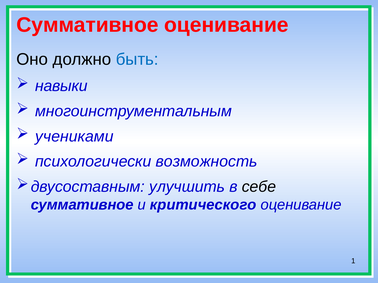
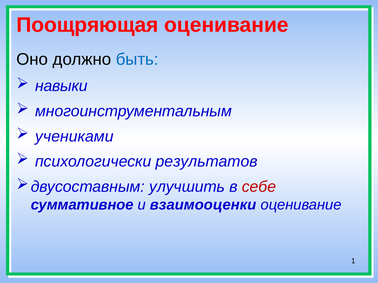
Суммативное at (87, 25): Суммативное -> Поощряющая
возможность: возможность -> результатов
себе colour: black -> red
критического: критического -> взаимооценки
